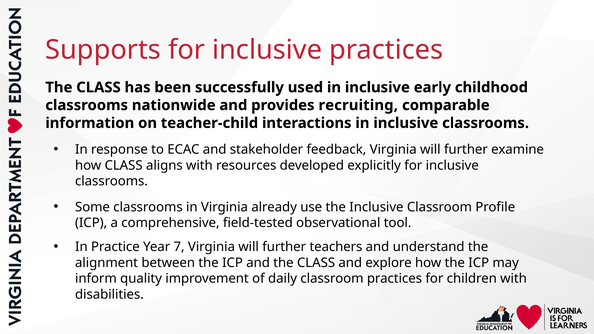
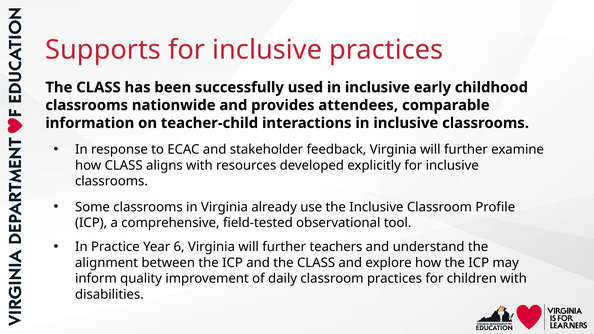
recruiting: recruiting -> attendees
7: 7 -> 6
